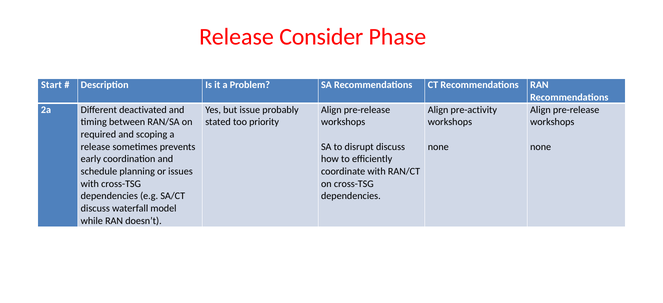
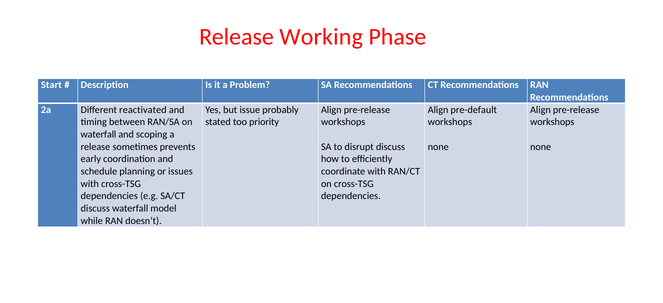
Consider: Consider -> Working
deactivated: deactivated -> reactivated
pre-activity: pre-activity -> pre-default
required at (98, 134): required -> waterfall
